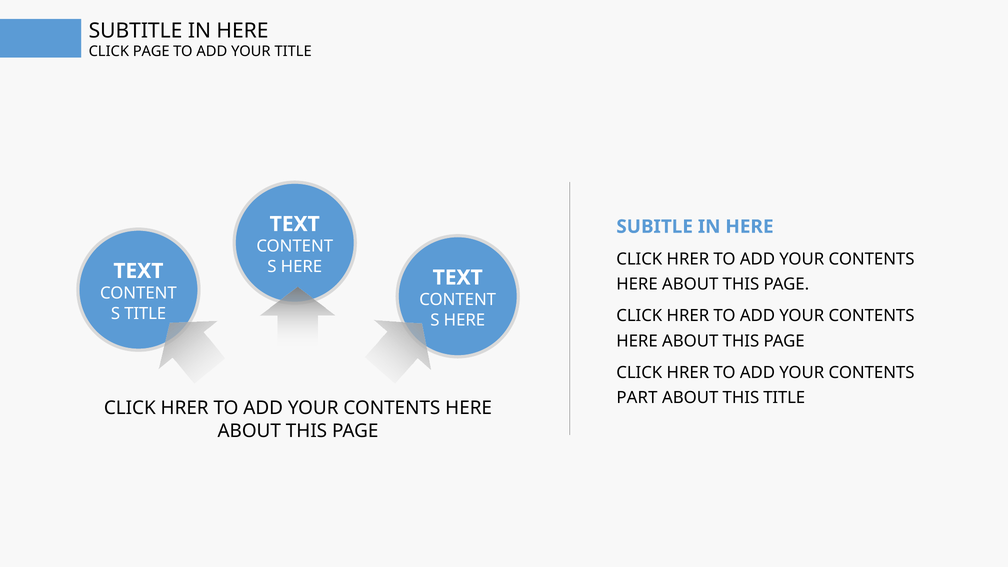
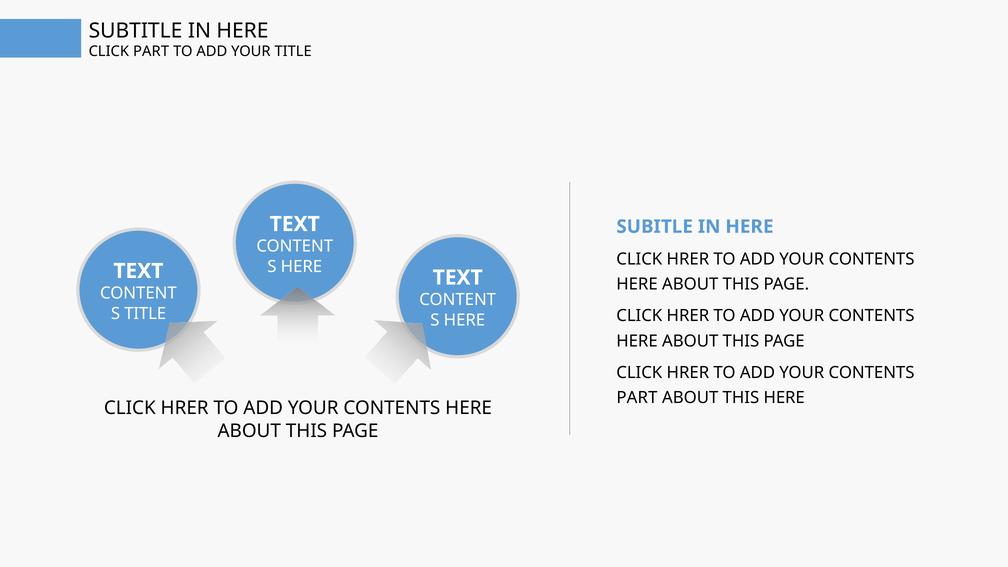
CLICK PAGE: PAGE -> PART
THIS TITLE: TITLE -> HERE
